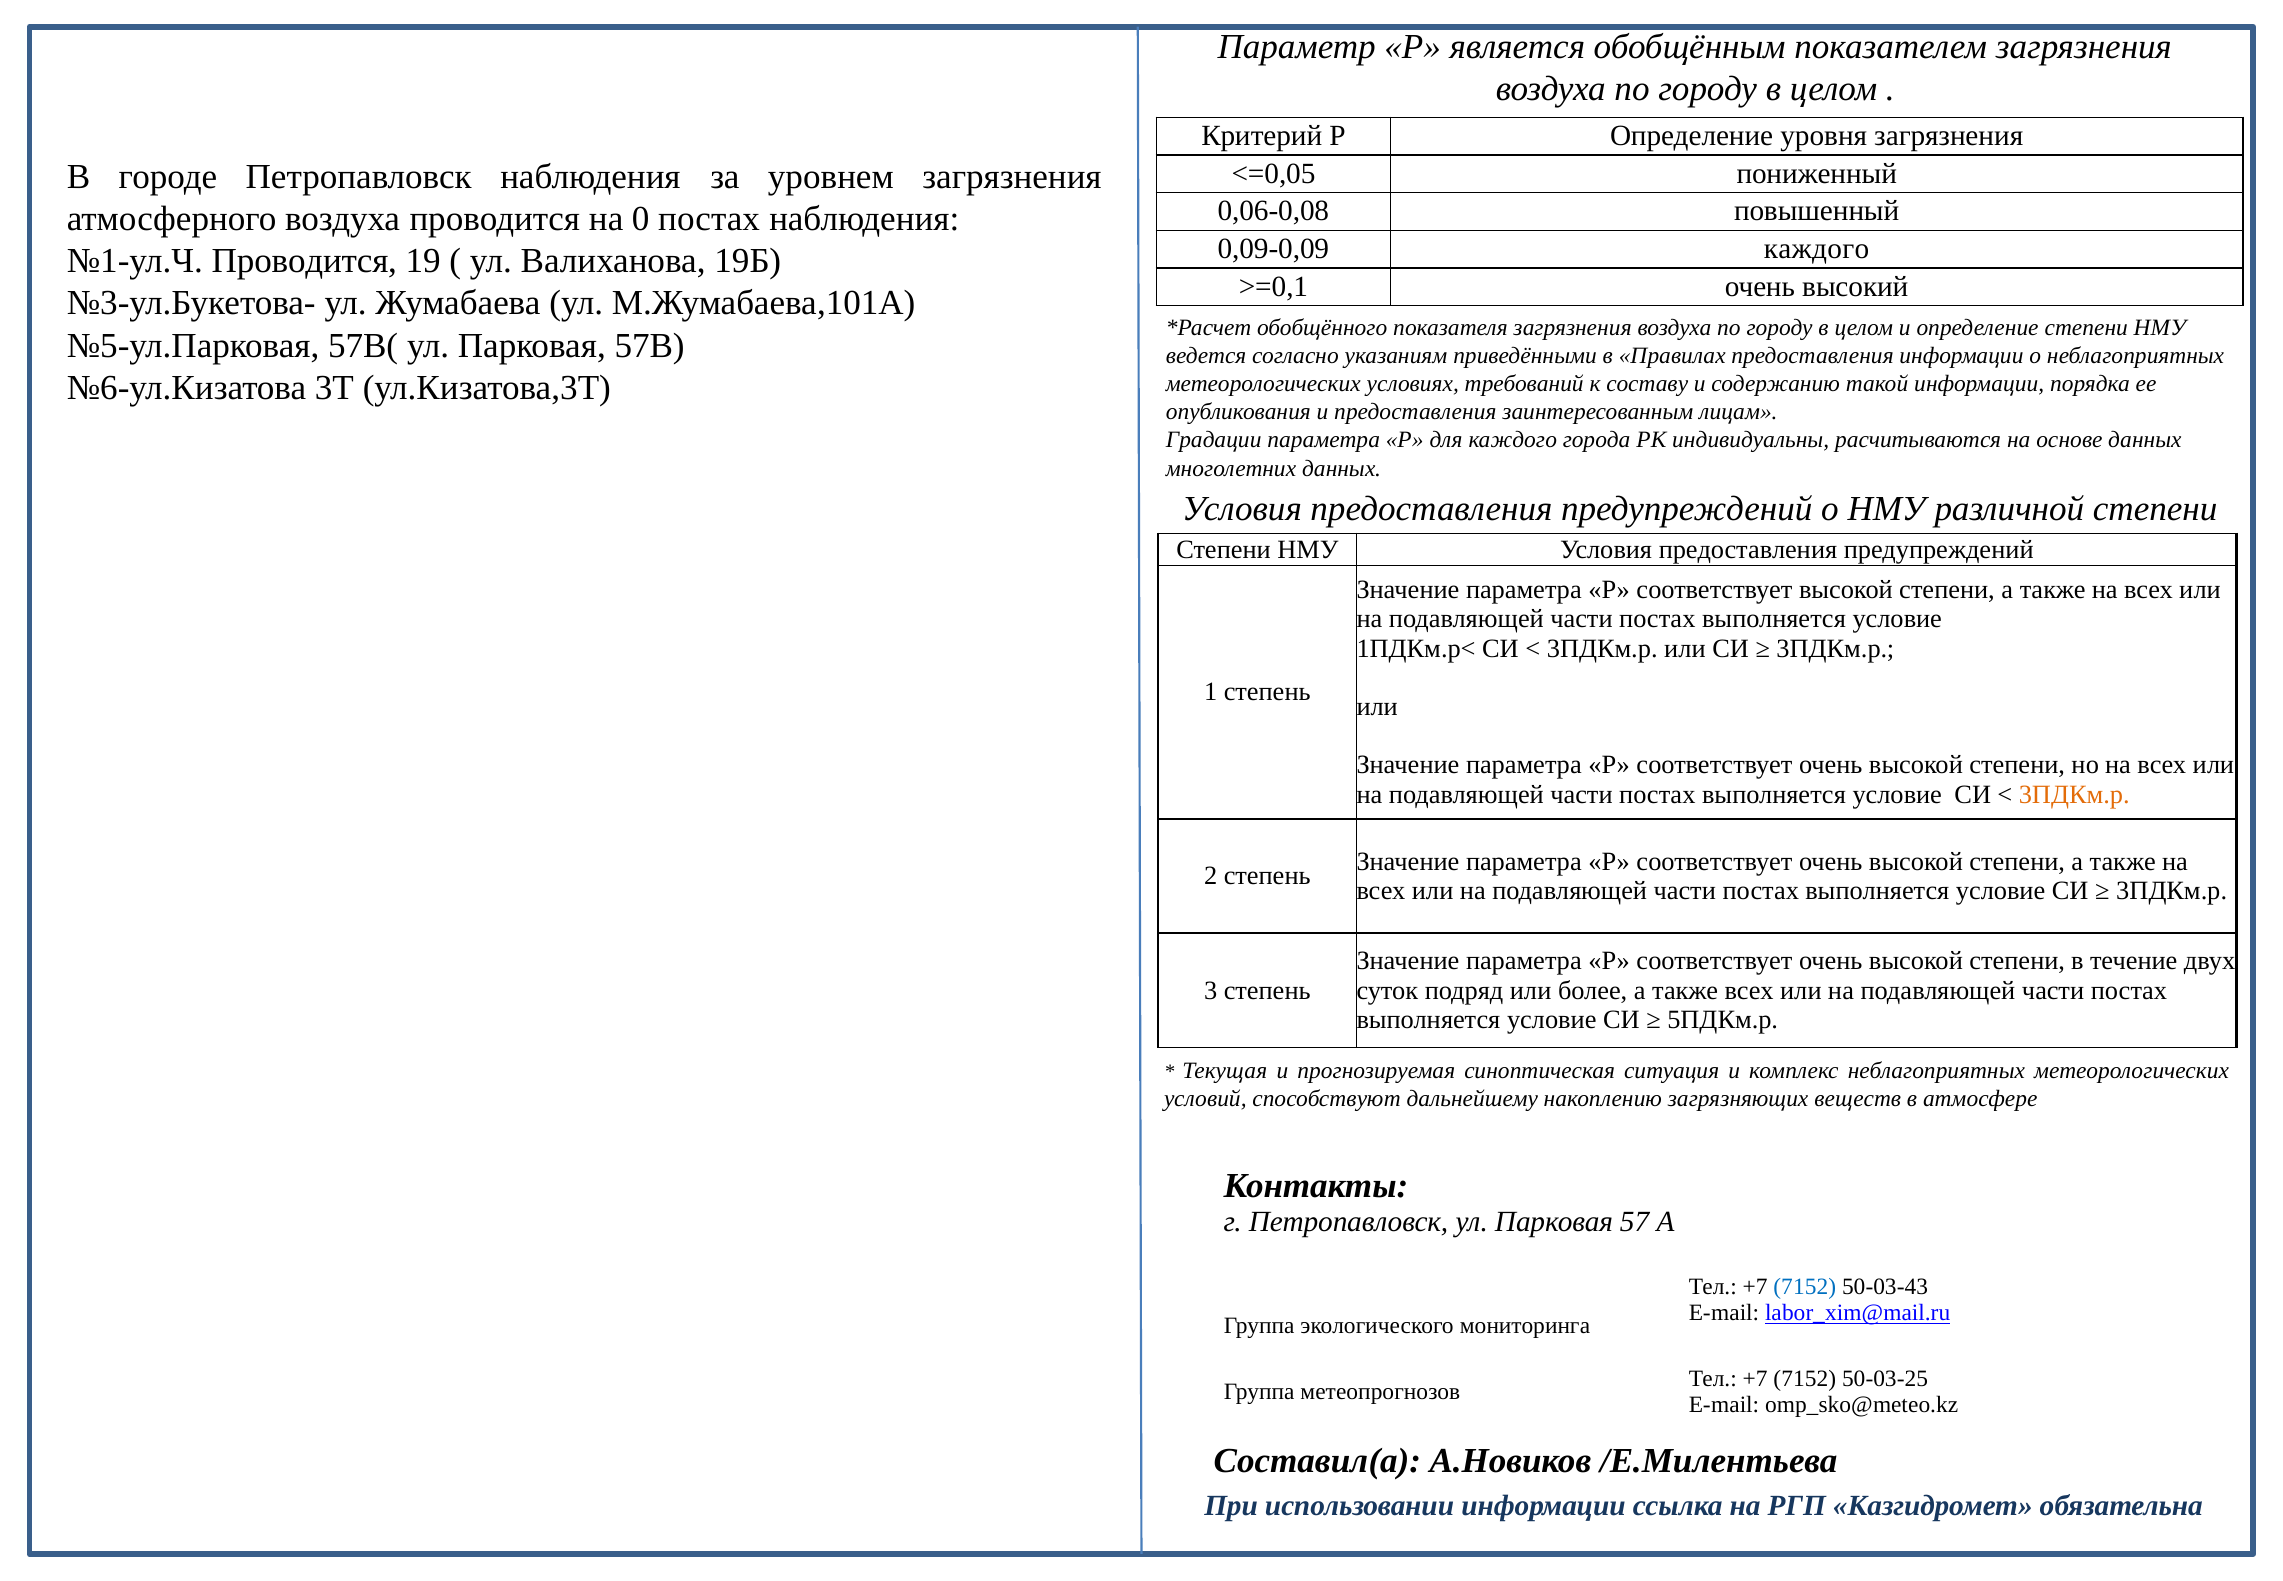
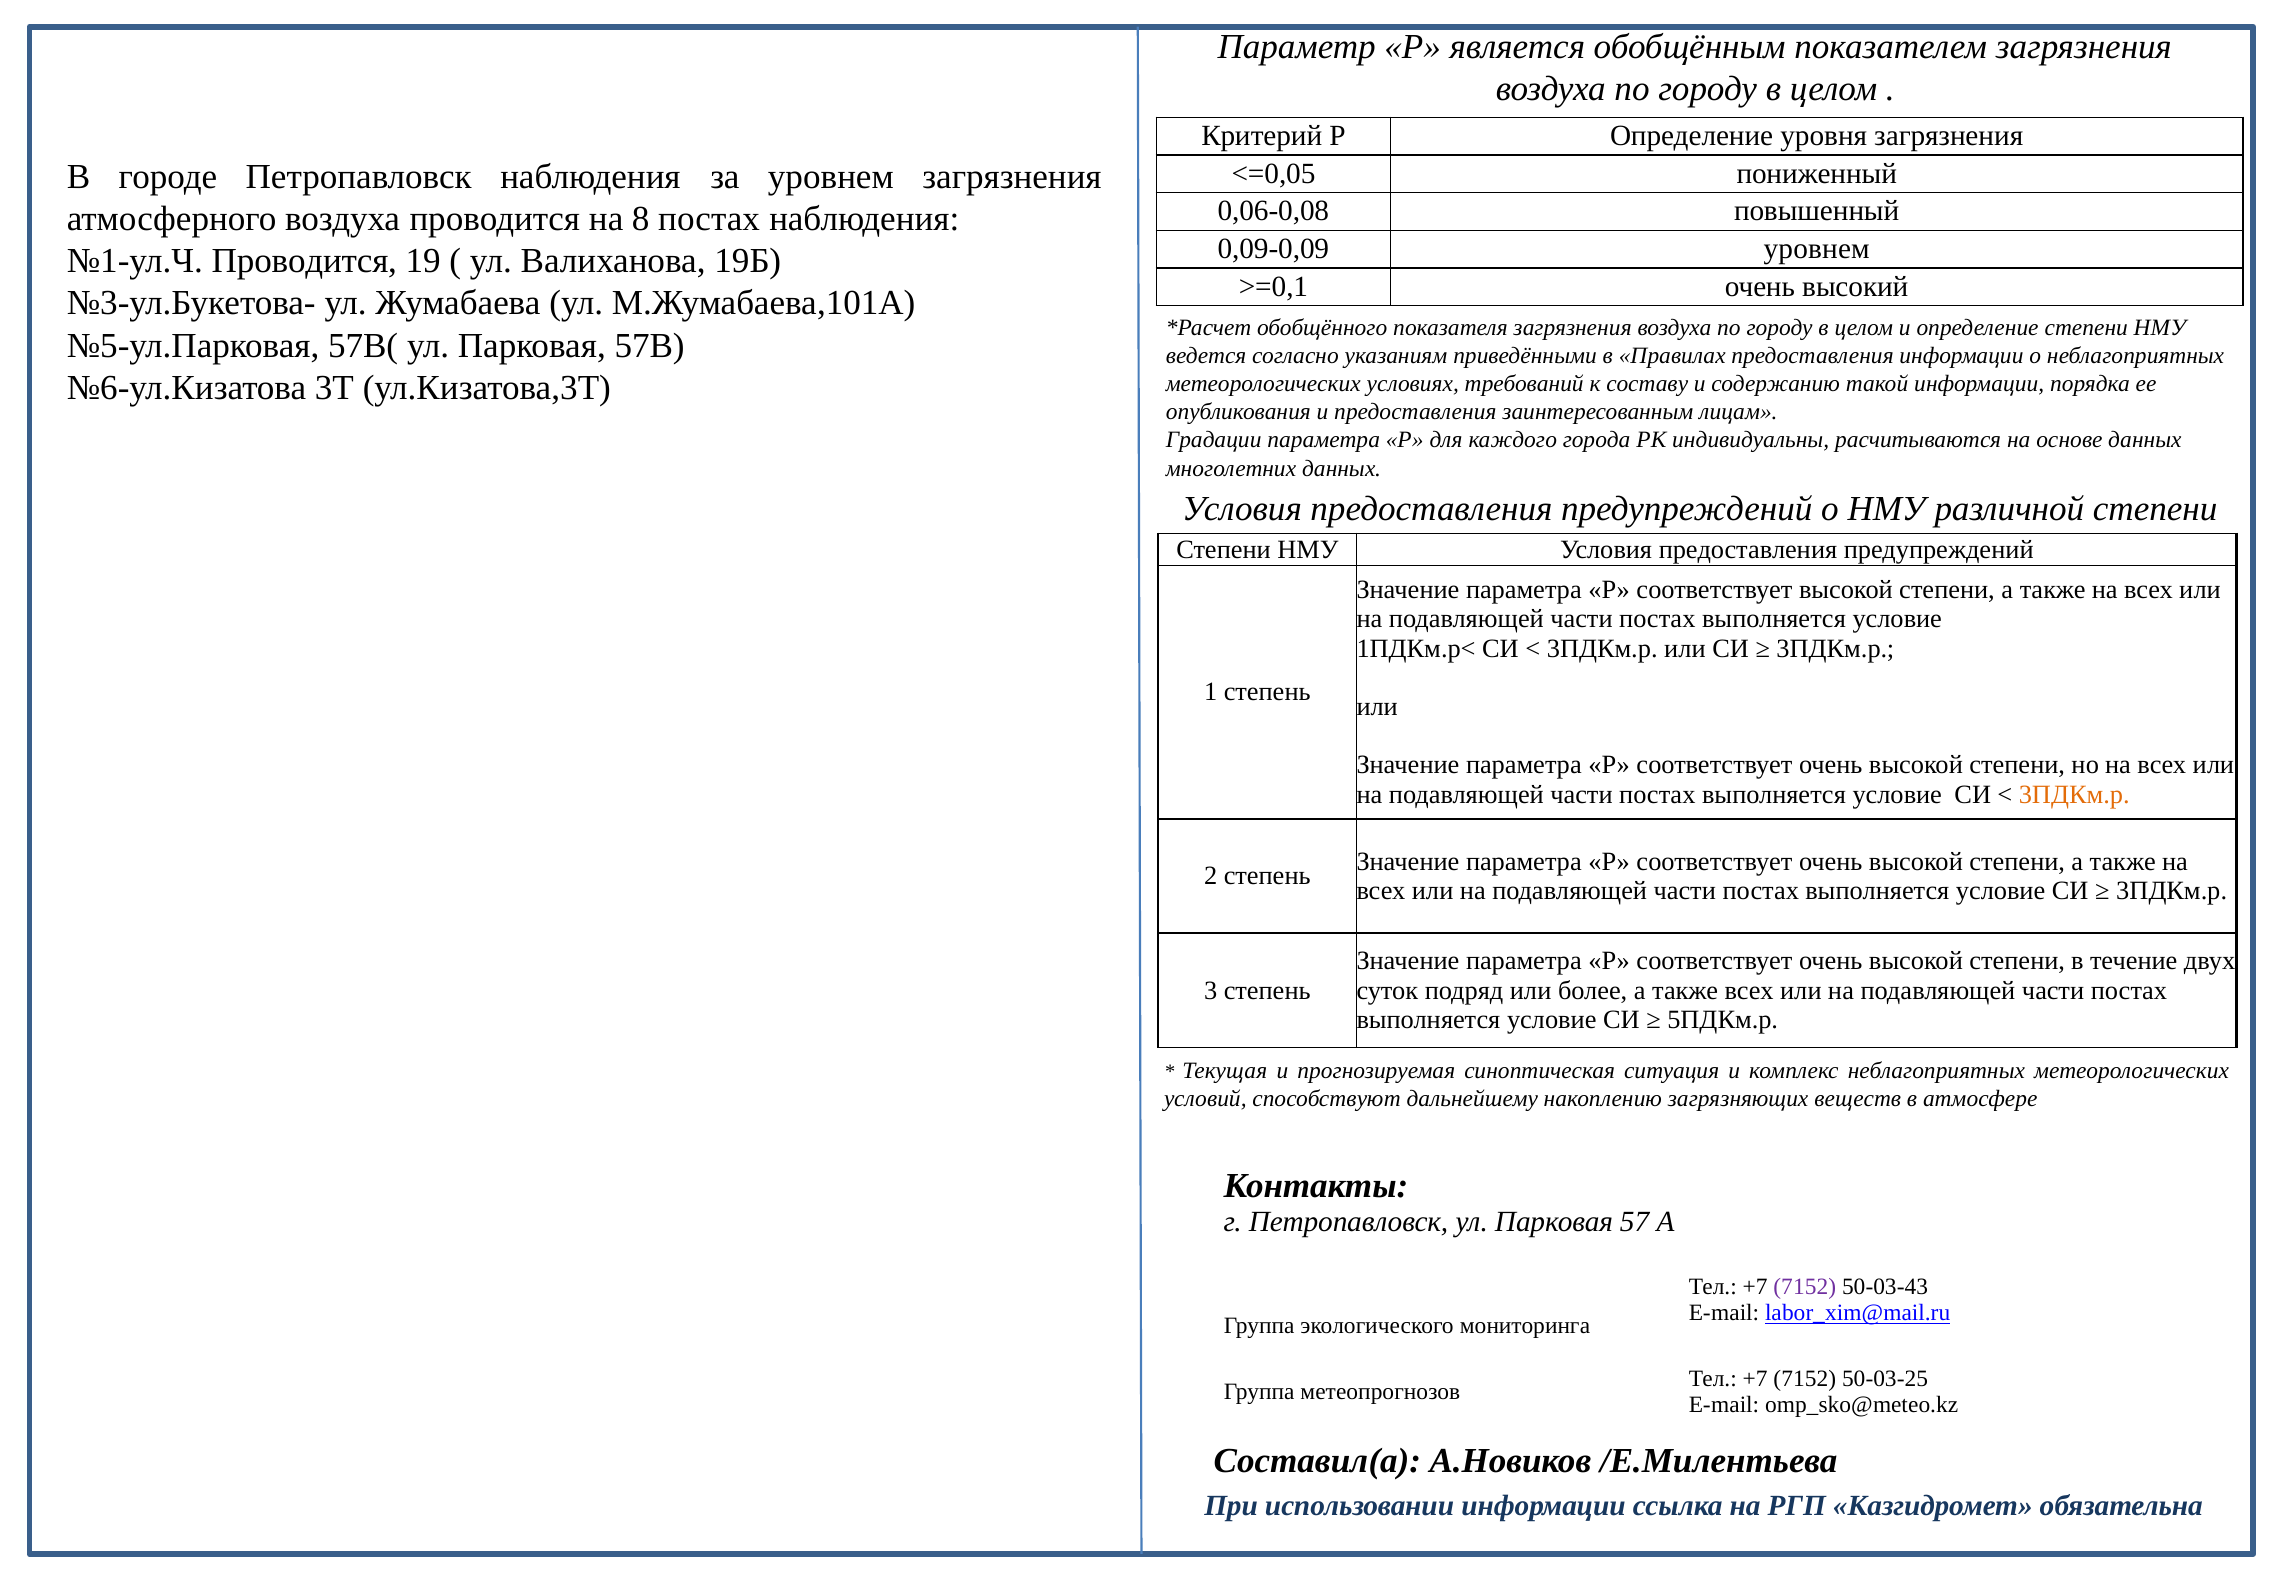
0: 0 -> 8
0,09-0,09 каждого: каждого -> уровнем
7152 at (1805, 1287) colour: blue -> purple
